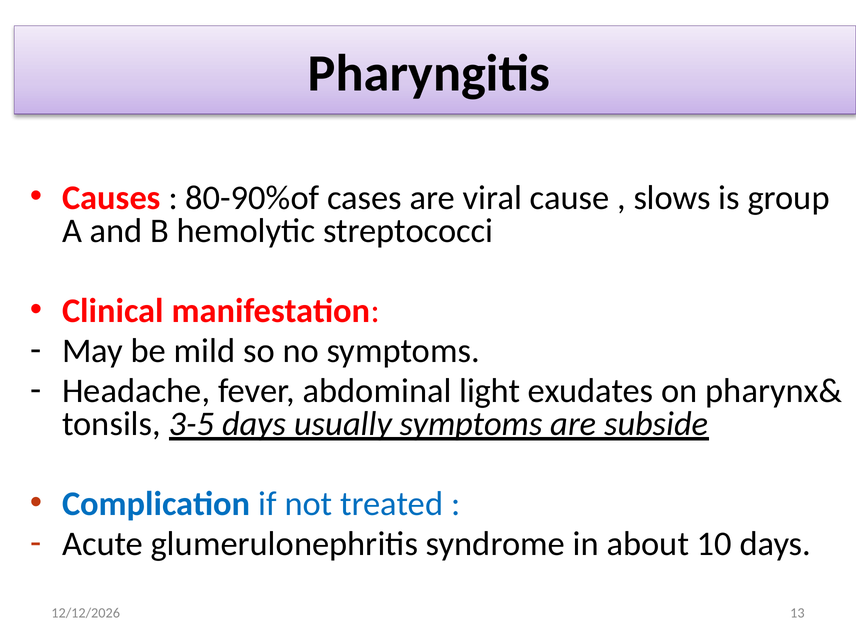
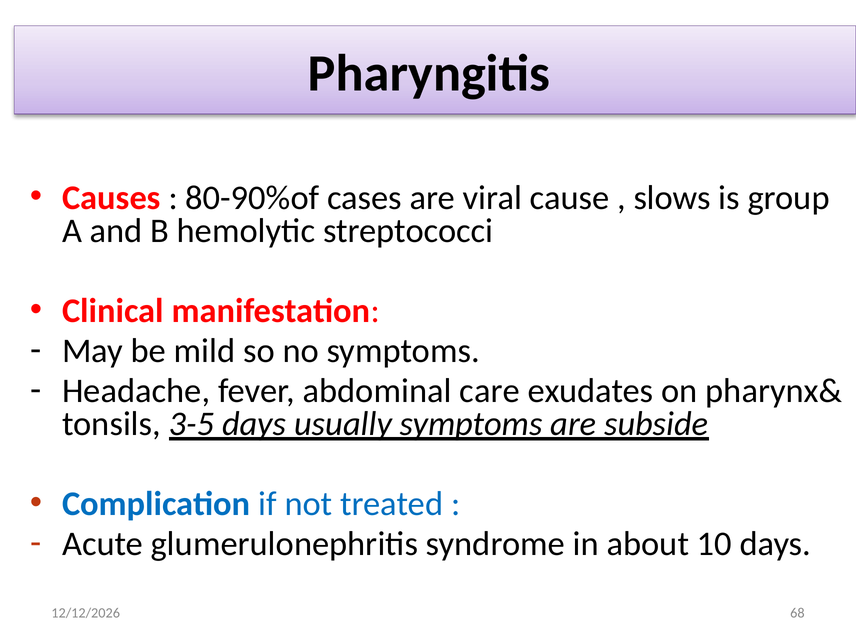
light: light -> care
13: 13 -> 68
